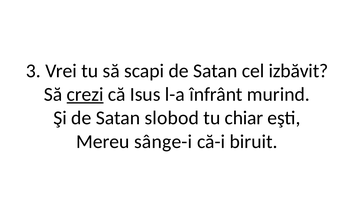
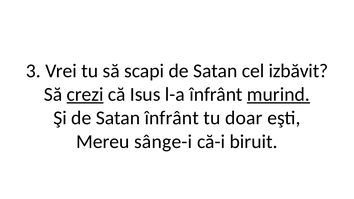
murind underline: none -> present
Satan slobod: slobod -> înfrânt
chiar: chiar -> doar
